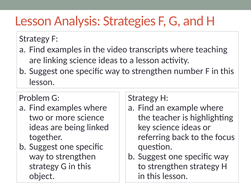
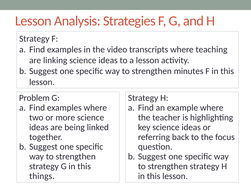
number: number -> minutes
object: object -> things
